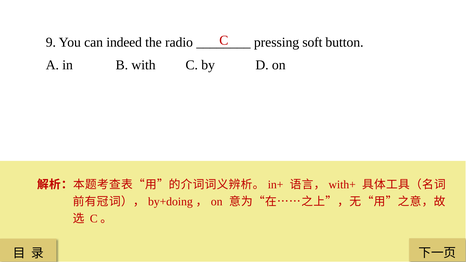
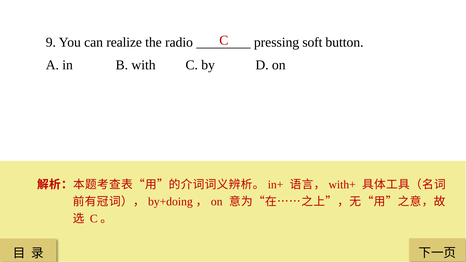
indeed: indeed -> realize
